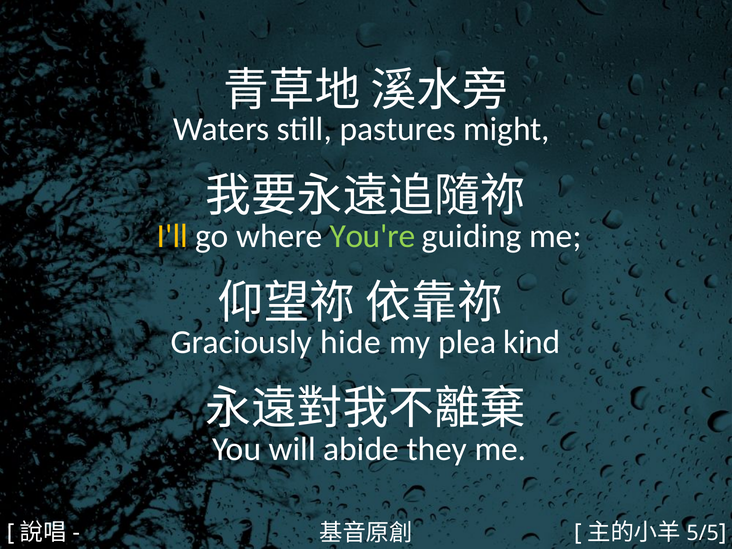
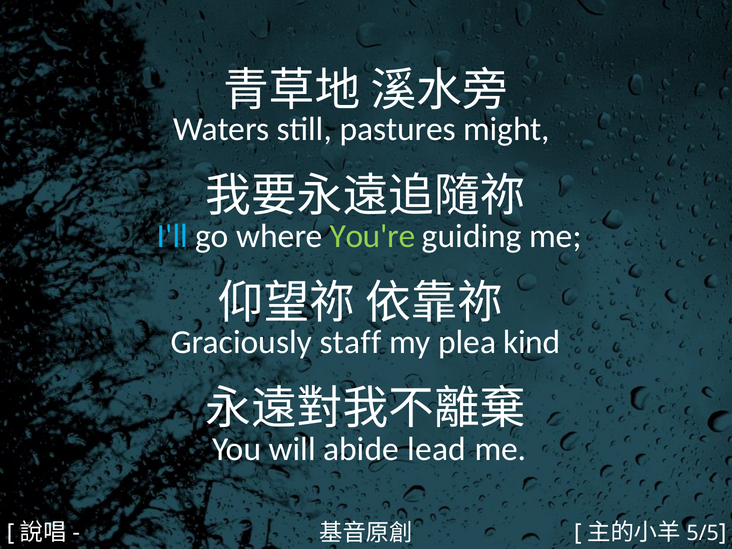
I'll colour: yellow -> light blue
hide: hide -> staff
they: they -> lead
